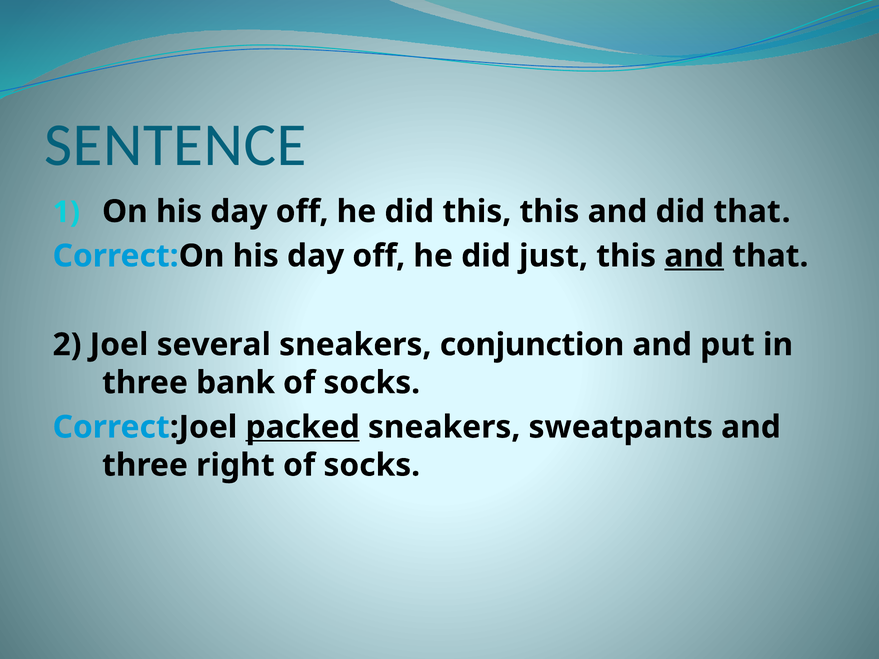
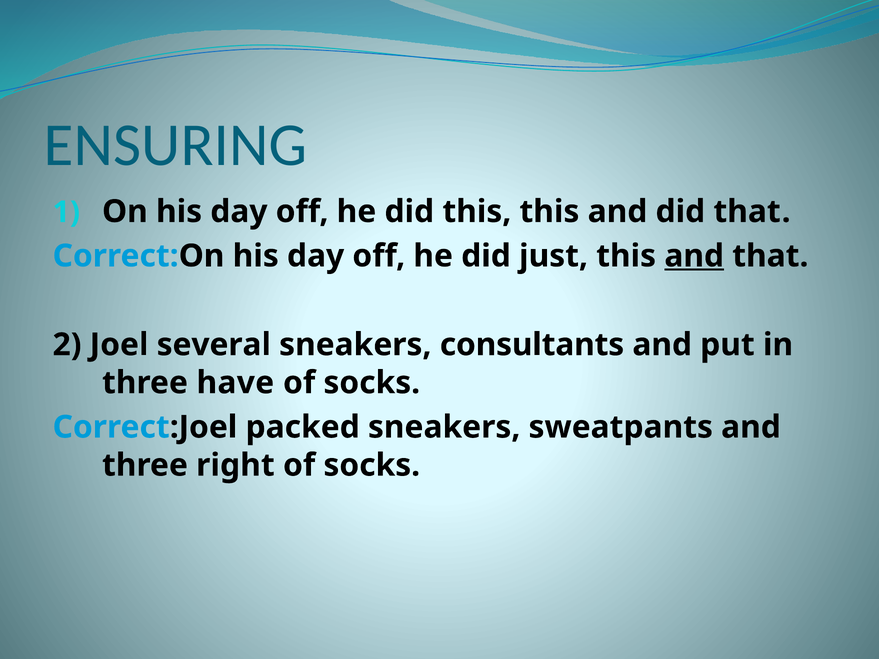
SENTENCE: SENTENCE -> ENSURING
conjunction: conjunction -> consultants
bank: bank -> have
packed underline: present -> none
